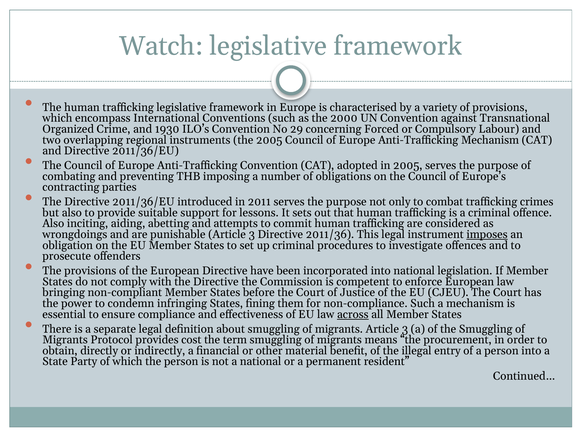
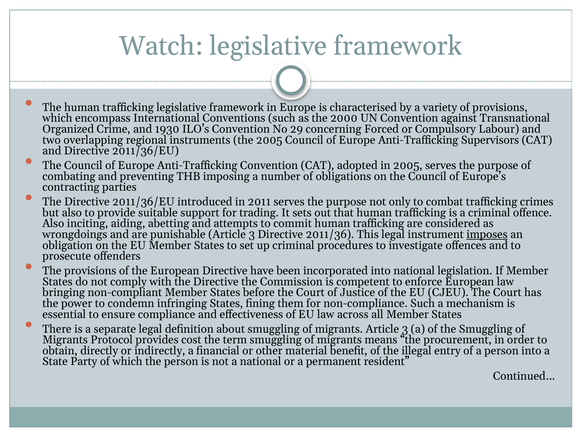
Anti-Trafficking Mechanism: Mechanism -> Supervisors
lessons: lessons -> trading
across underline: present -> none
